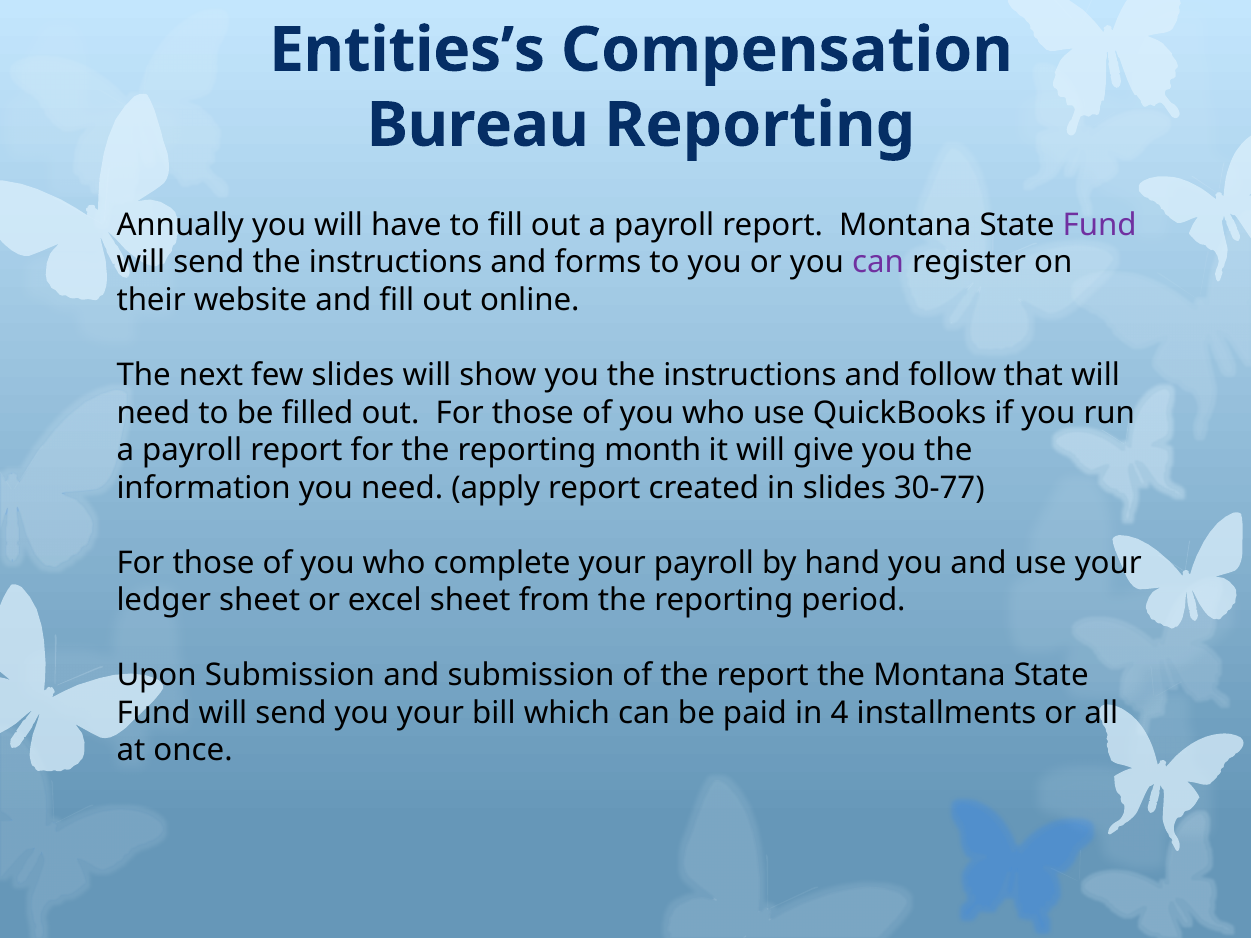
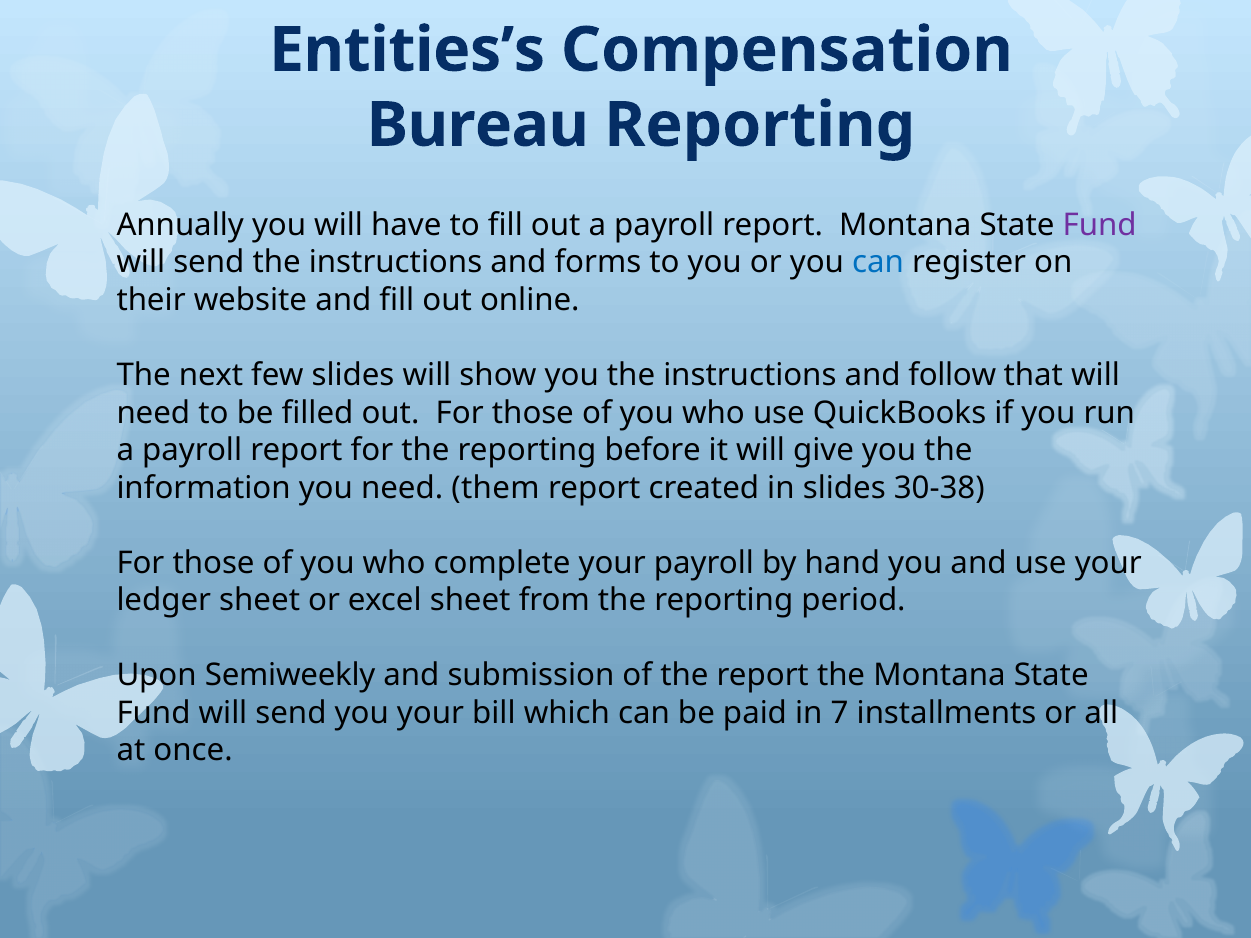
can at (878, 263) colour: purple -> blue
month: month -> before
apply: apply -> them
30-77: 30-77 -> 30-38
Upon Submission: Submission -> Semiweekly
4: 4 -> 7
